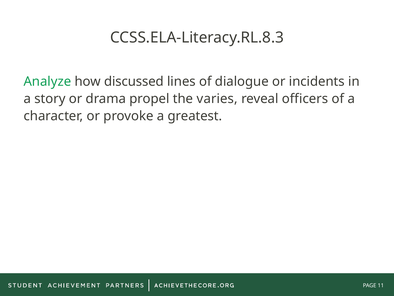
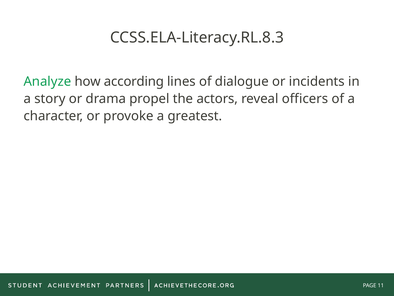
discussed: discussed -> according
varies: varies -> actors
